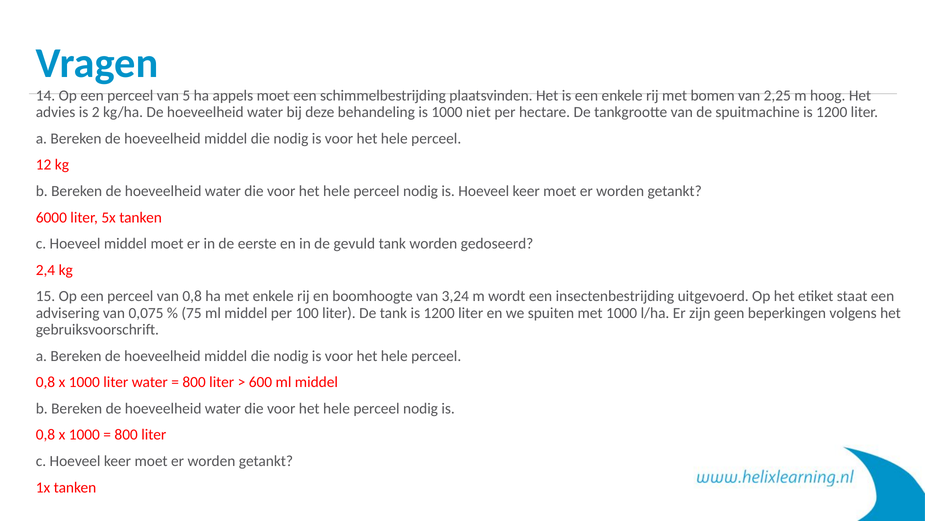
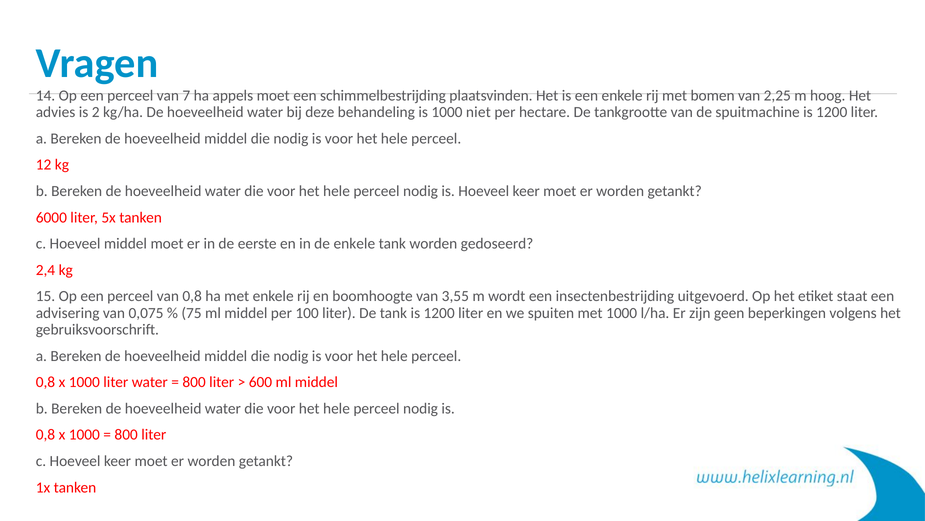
5: 5 -> 7
de gevuld: gevuld -> enkele
3,24: 3,24 -> 3,55
